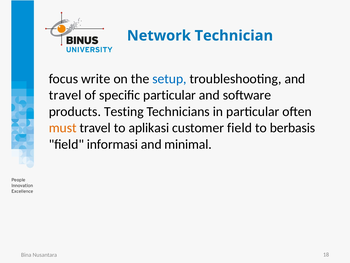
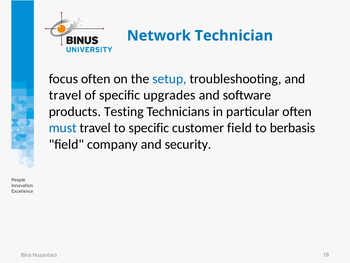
focus write: write -> often
specific particular: particular -> upgrades
must colour: orange -> blue
to aplikasi: aplikasi -> specific
informasi: informasi -> company
minimal: minimal -> security
